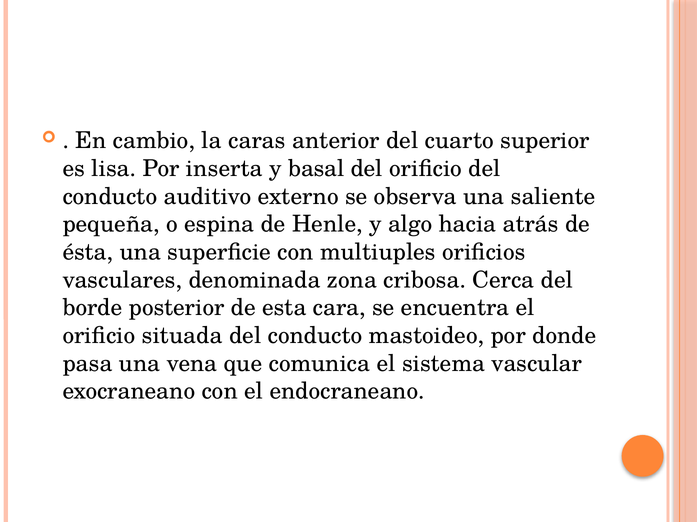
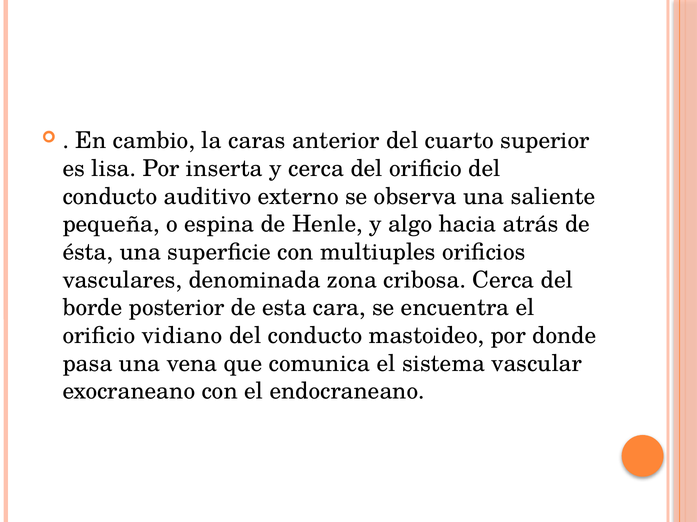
y basal: basal -> cerca
situada: situada -> vidiano
